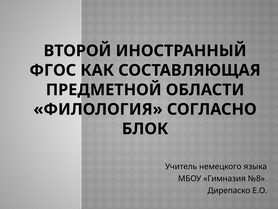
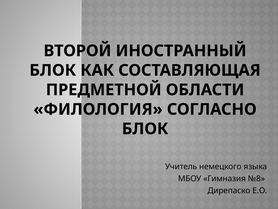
ФГОС at (53, 70): ФГОС -> БЛОК
